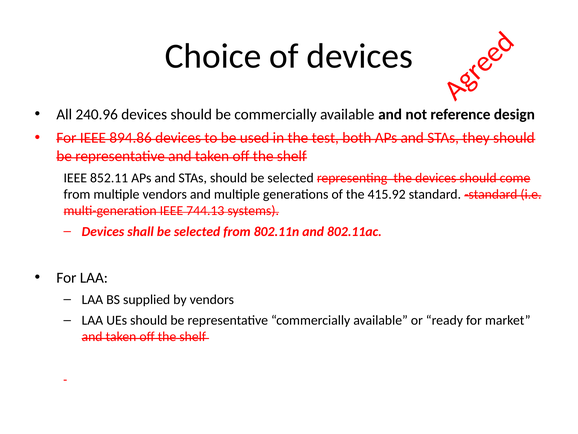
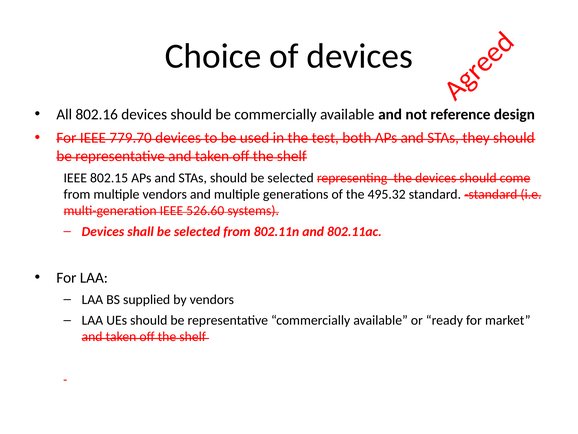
240.96: 240.96 -> 802.16
894.86: 894.86 -> 779.70
852.11: 852.11 -> 802.15
415.92: 415.92 -> 495.32
744.13: 744.13 -> 526.60
